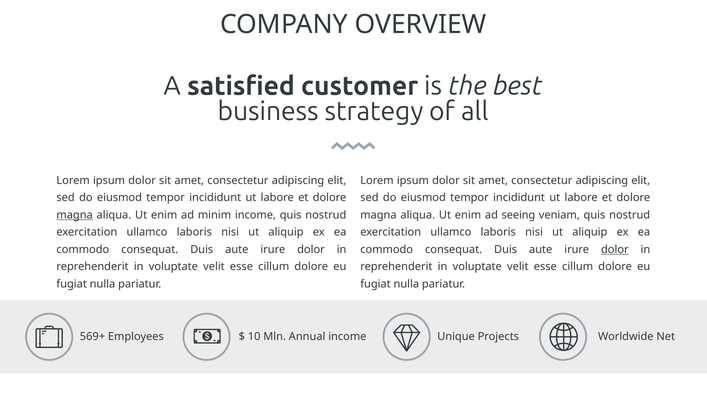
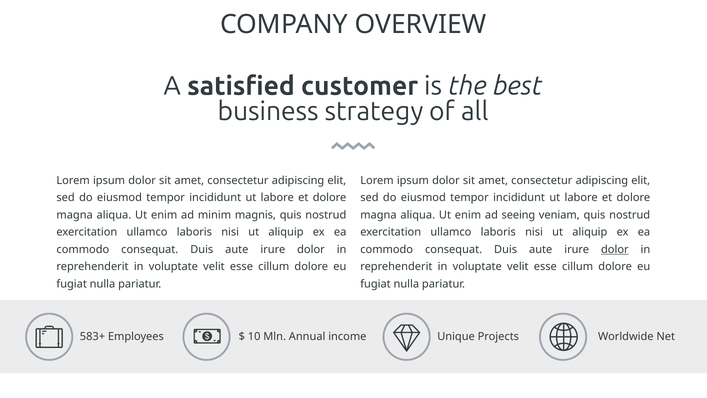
magna at (75, 215) underline: present -> none
minim income: income -> magnis
569+: 569+ -> 583+
